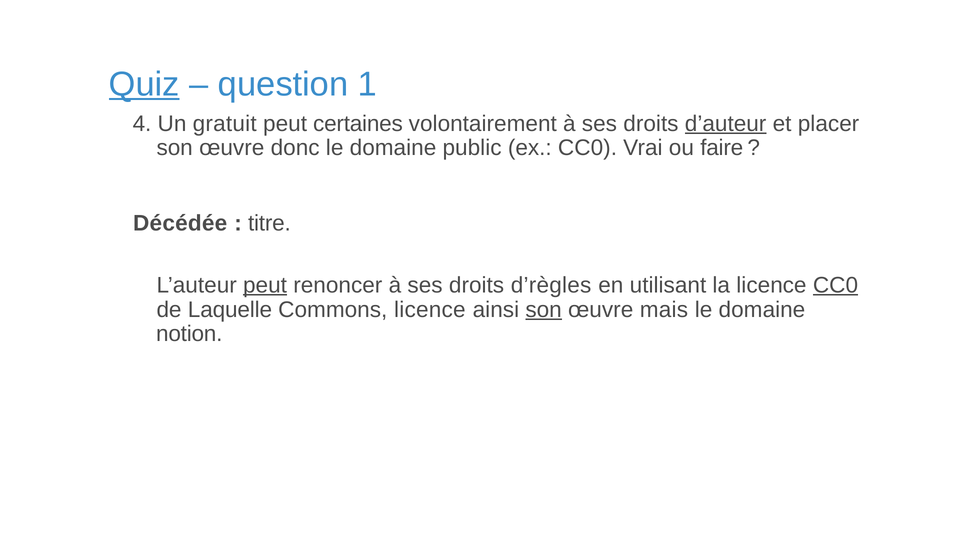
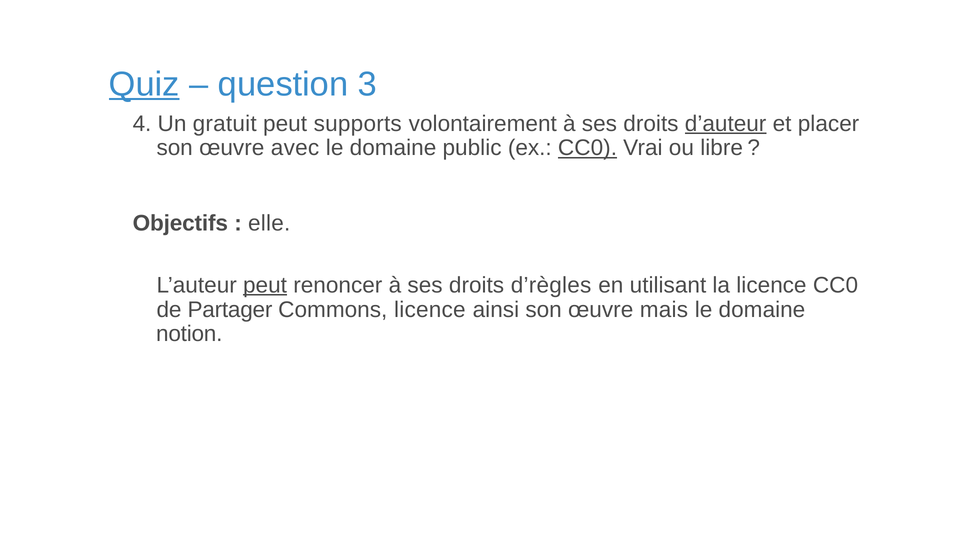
1: 1 -> 3
certaines: certaines -> supports
donc: donc -> avec
CC0 at (587, 148) underline: none -> present
faire: faire -> libre
Décédée: Décédée -> Objectifs
titre: titre -> elle
CC0 at (835, 285) underline: present -> none
Laquelle: Laquelle -> Partager
son at (544, 310) underline: present -> none
